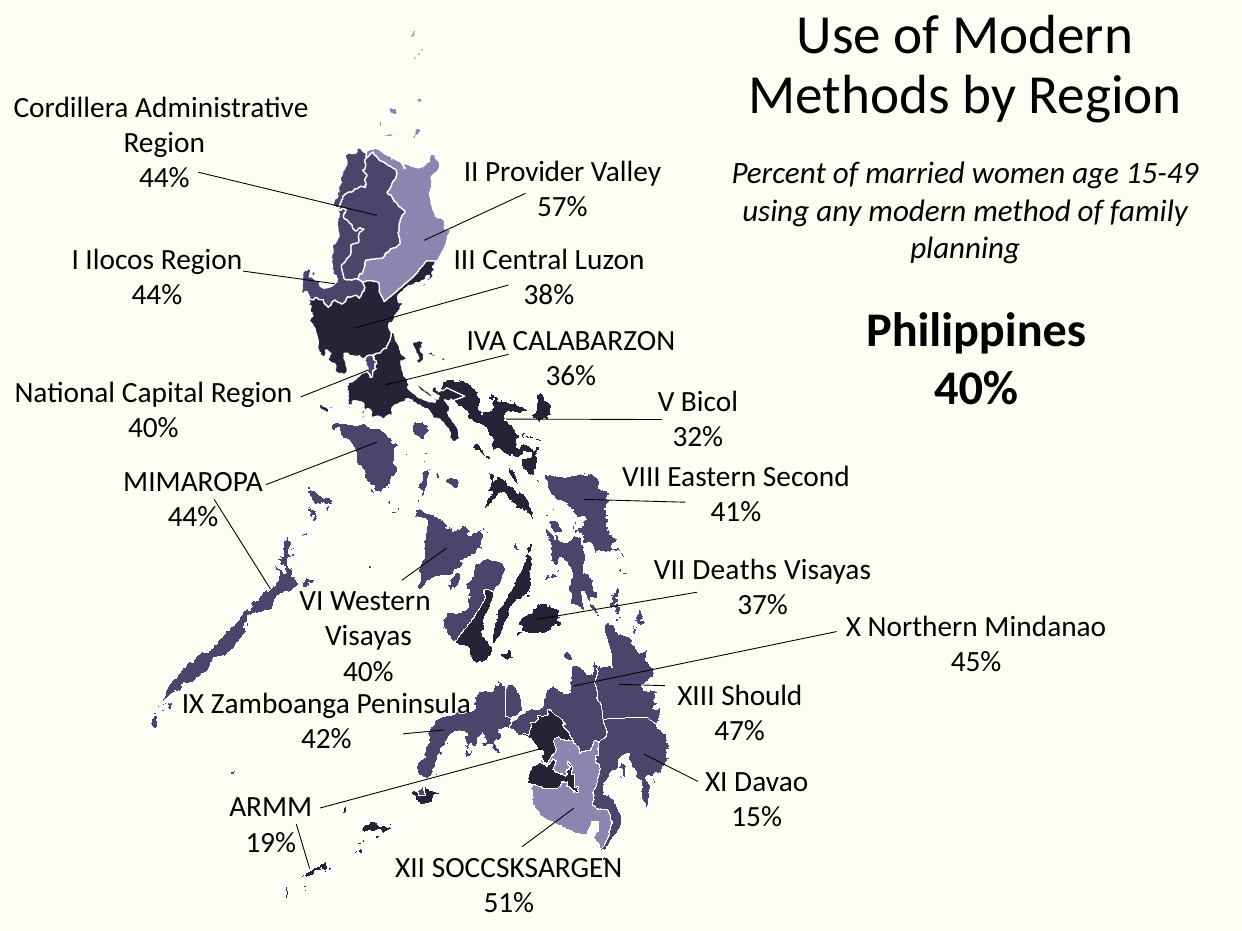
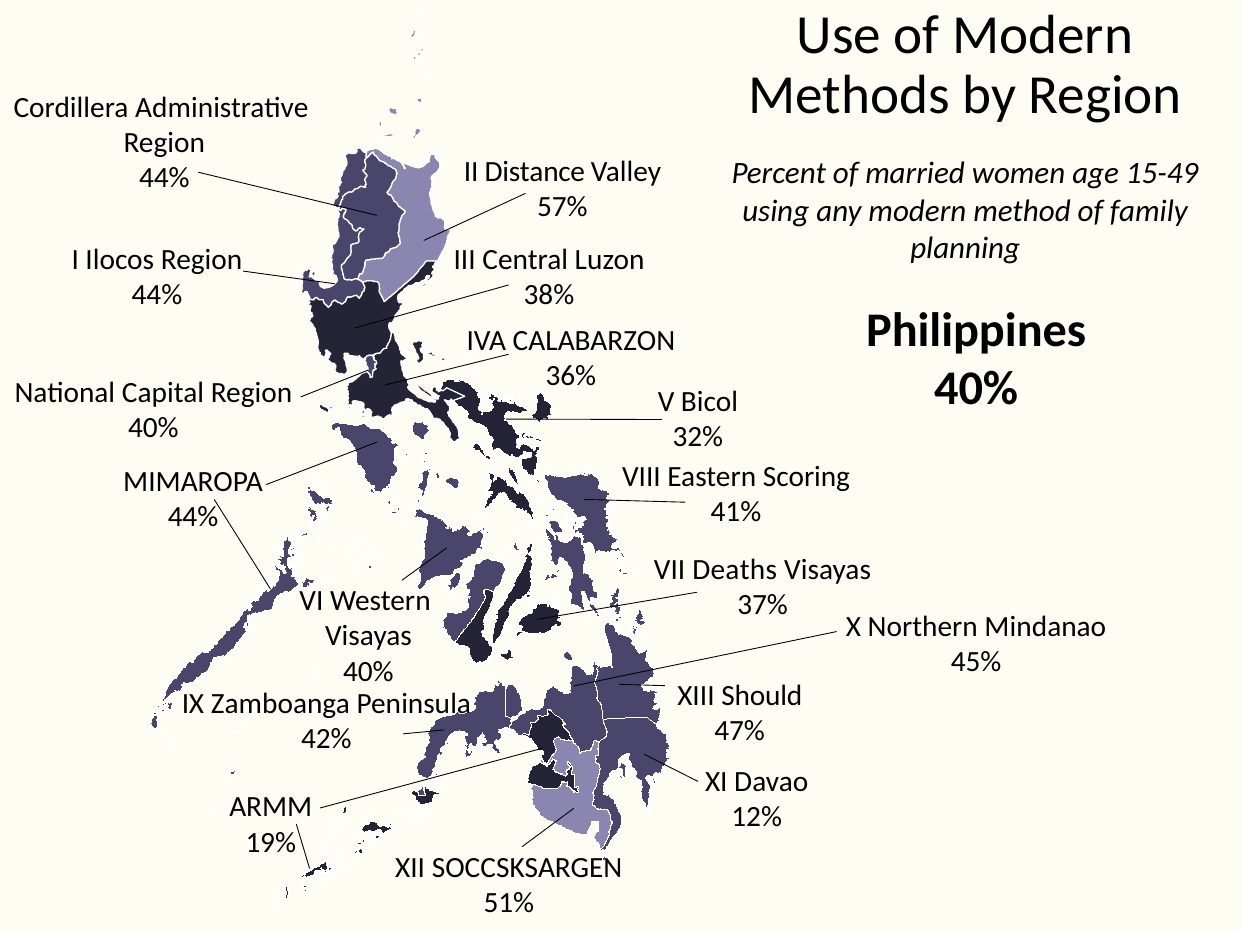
Provider: Provider -> Distance
Second: Second -> Scoring
15%: 15% -> 12%
